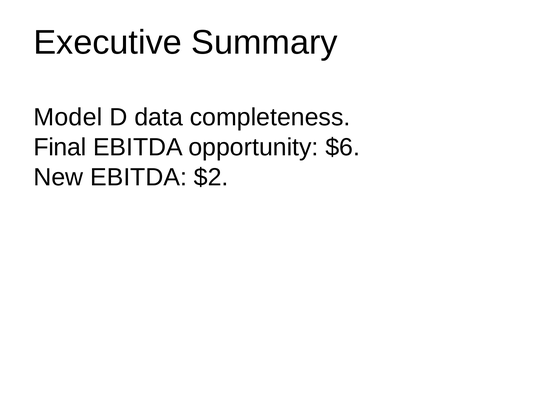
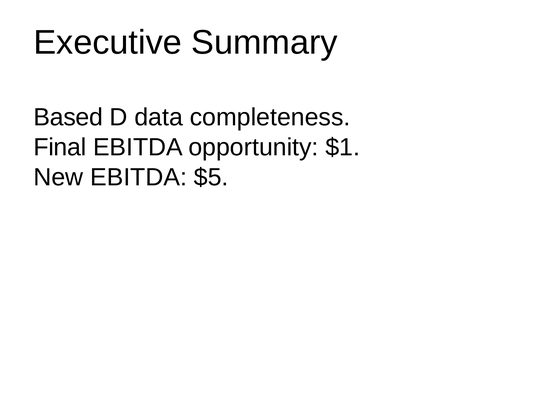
Model: Model -> Based
$6: $6 -> $1
$2: $2 -> $5
